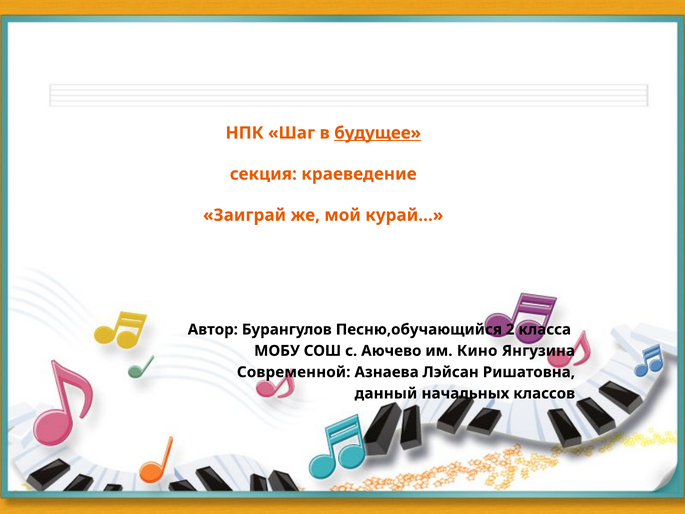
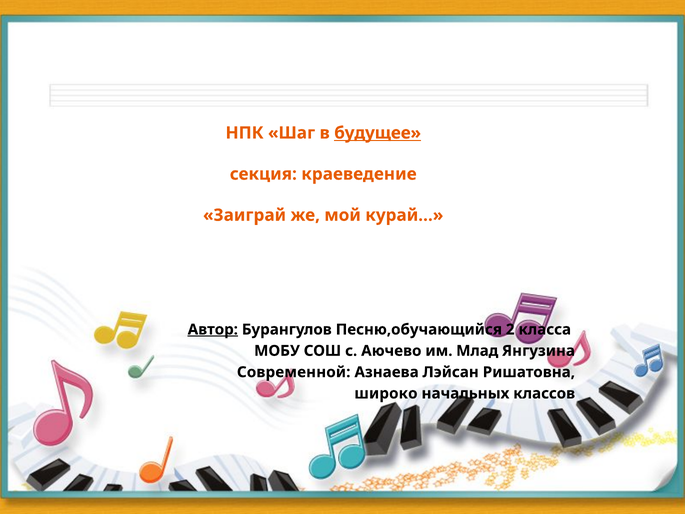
Автор underline: none -> present
Кино: Кино -> Млад
данный: данный -> широко
